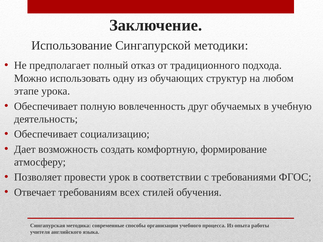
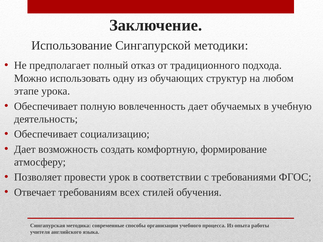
вовлеченность друг: друг -> дает
